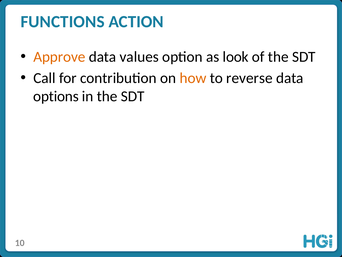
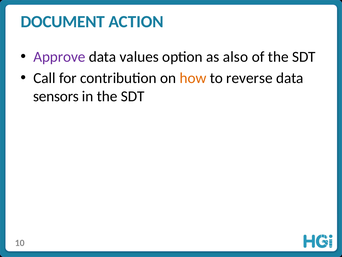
FUNCTIONS: FUNCTIONS -> DOCUMENT
Approve colour: orange -> purple
look: look -> also
options: options -> sensors
